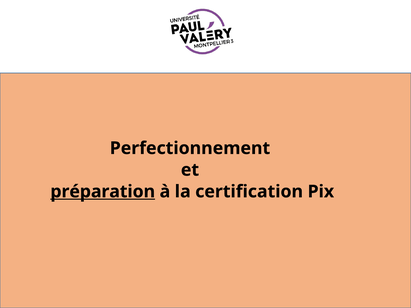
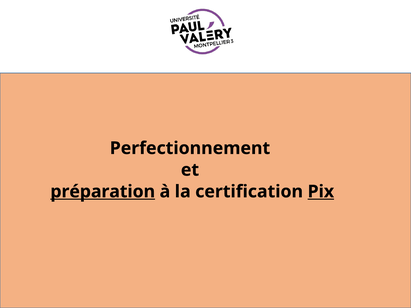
Pix underline: none -> present
